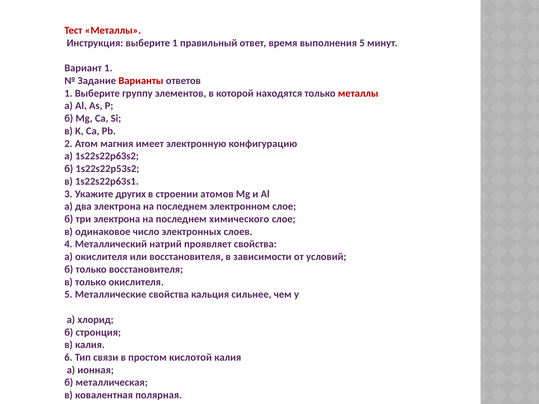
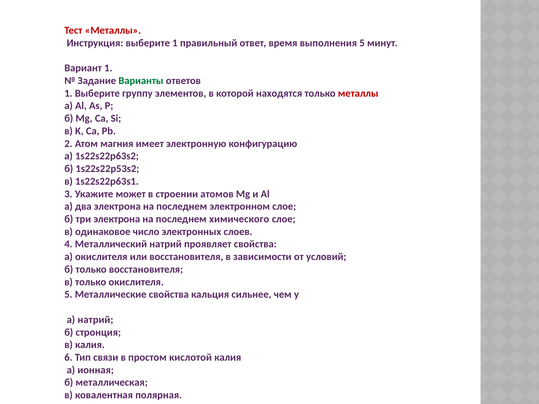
Варианты colour: red -> green
других: других -> может
а хлорид: хлорид -> натрий
